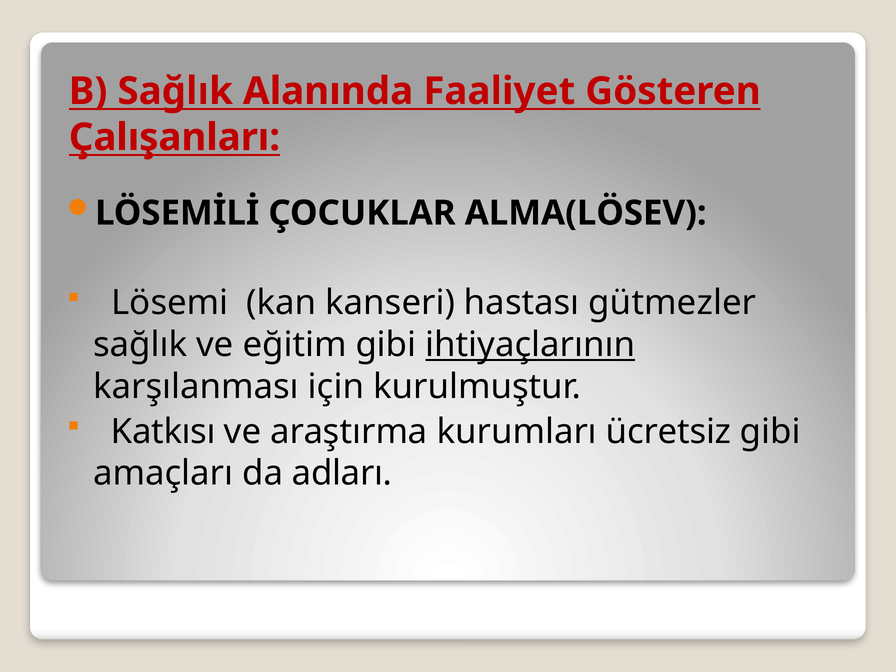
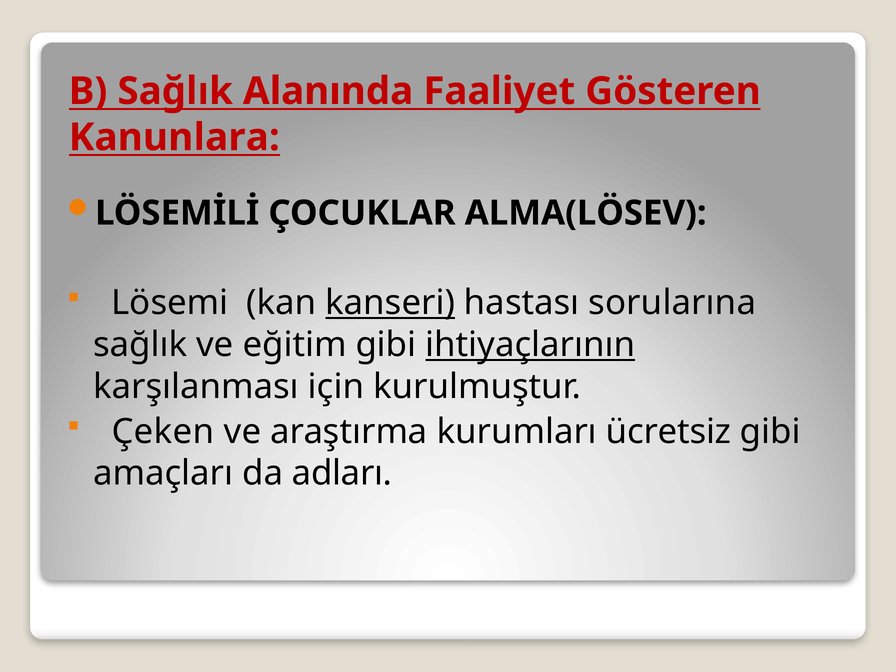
Çalışanları: Çalışanları -> Kanunlara
kanseri underline: none -> present
gütmezler: gütmezler -> sorularına
Katkısı: Katkısı -> Çeken
